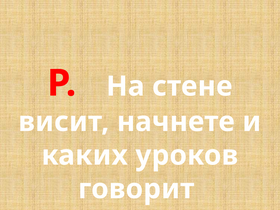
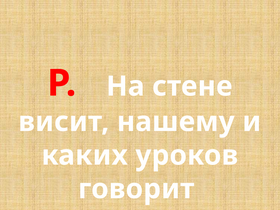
начнете: начнете -> нашему
